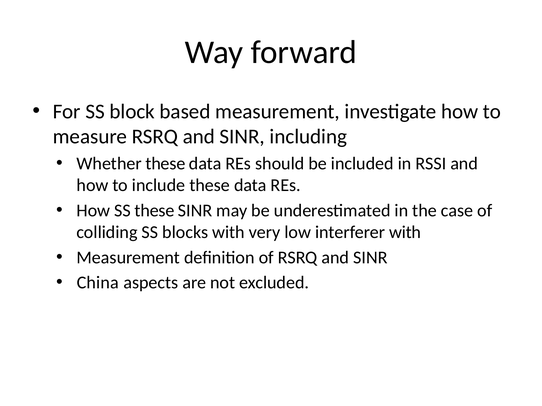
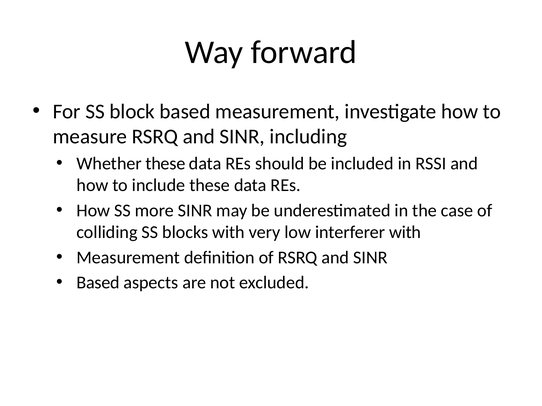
SS these: these -> more
China at (98, 283): China -> Based
